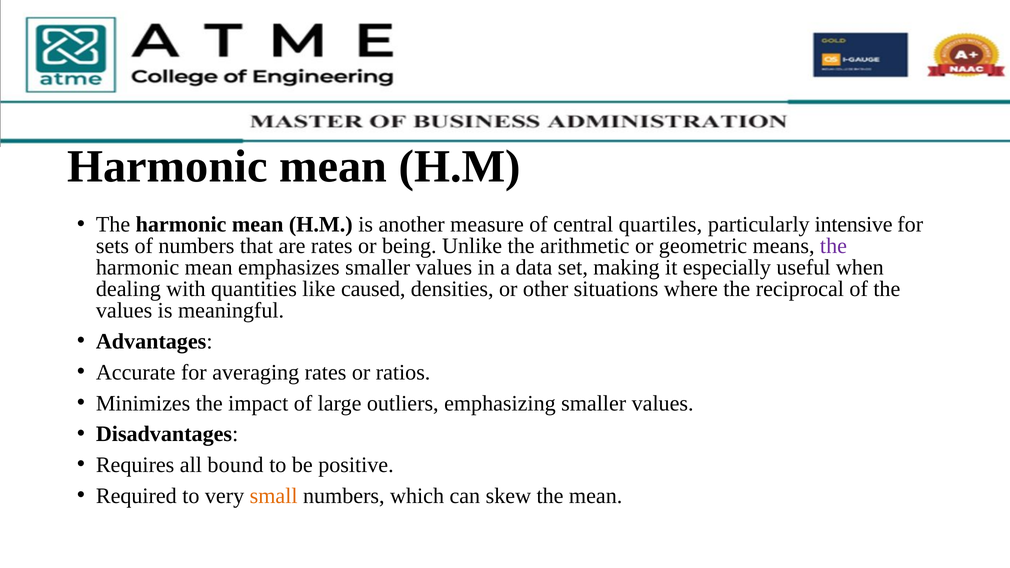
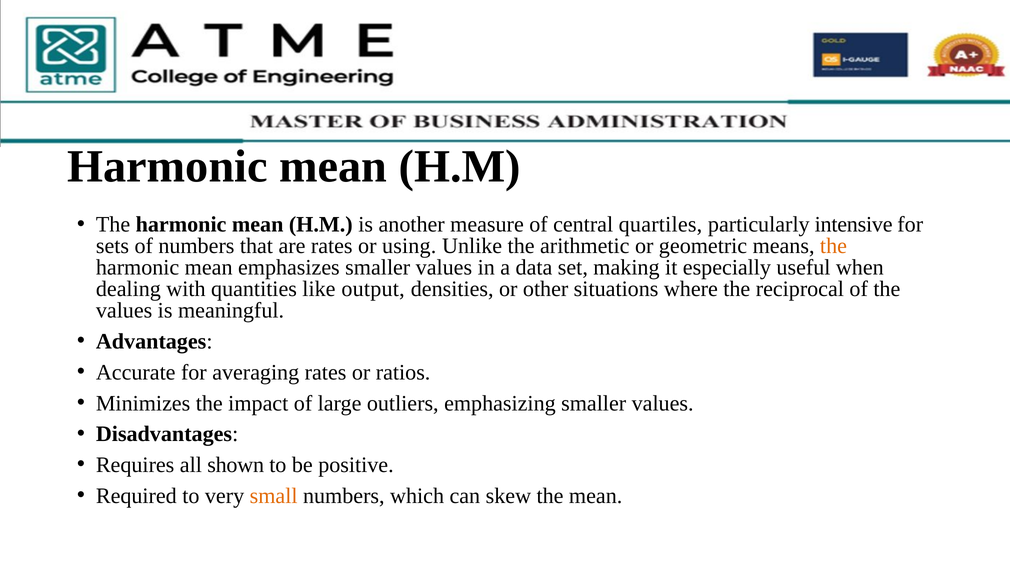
being: being -> using
the at (833, 246) colour: purple -> orange
caused: caused -> output
bound: bound -> shown
